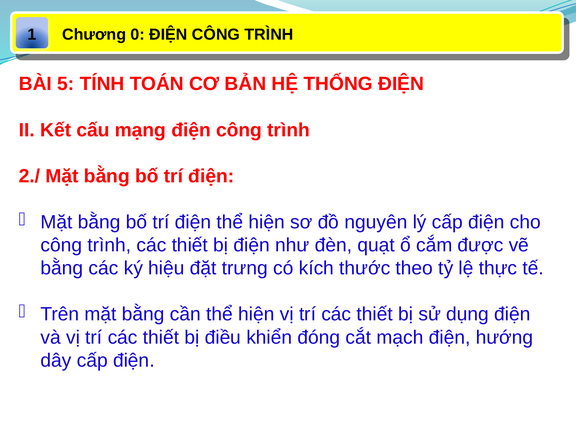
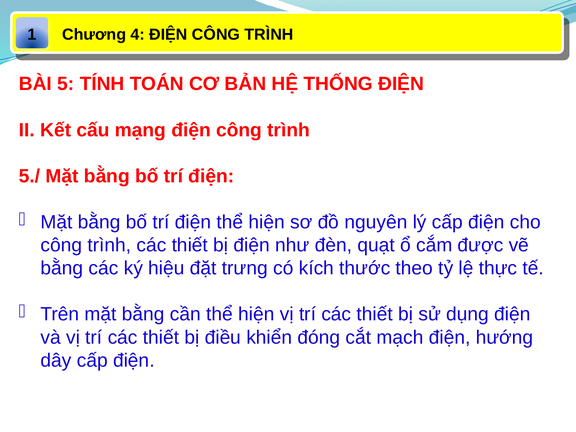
0: 0 -> 4
2./: 2./ -> 5./
